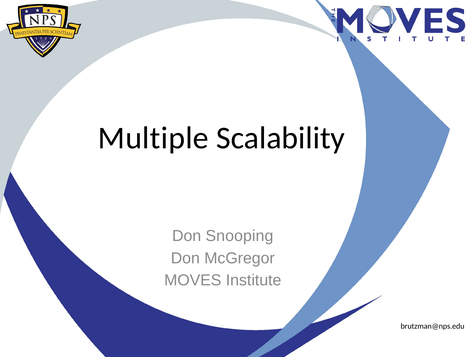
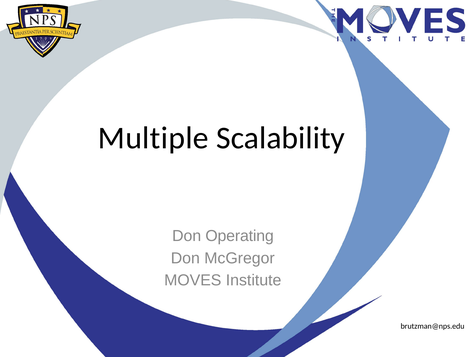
Snooping: Snooping -> Operating
